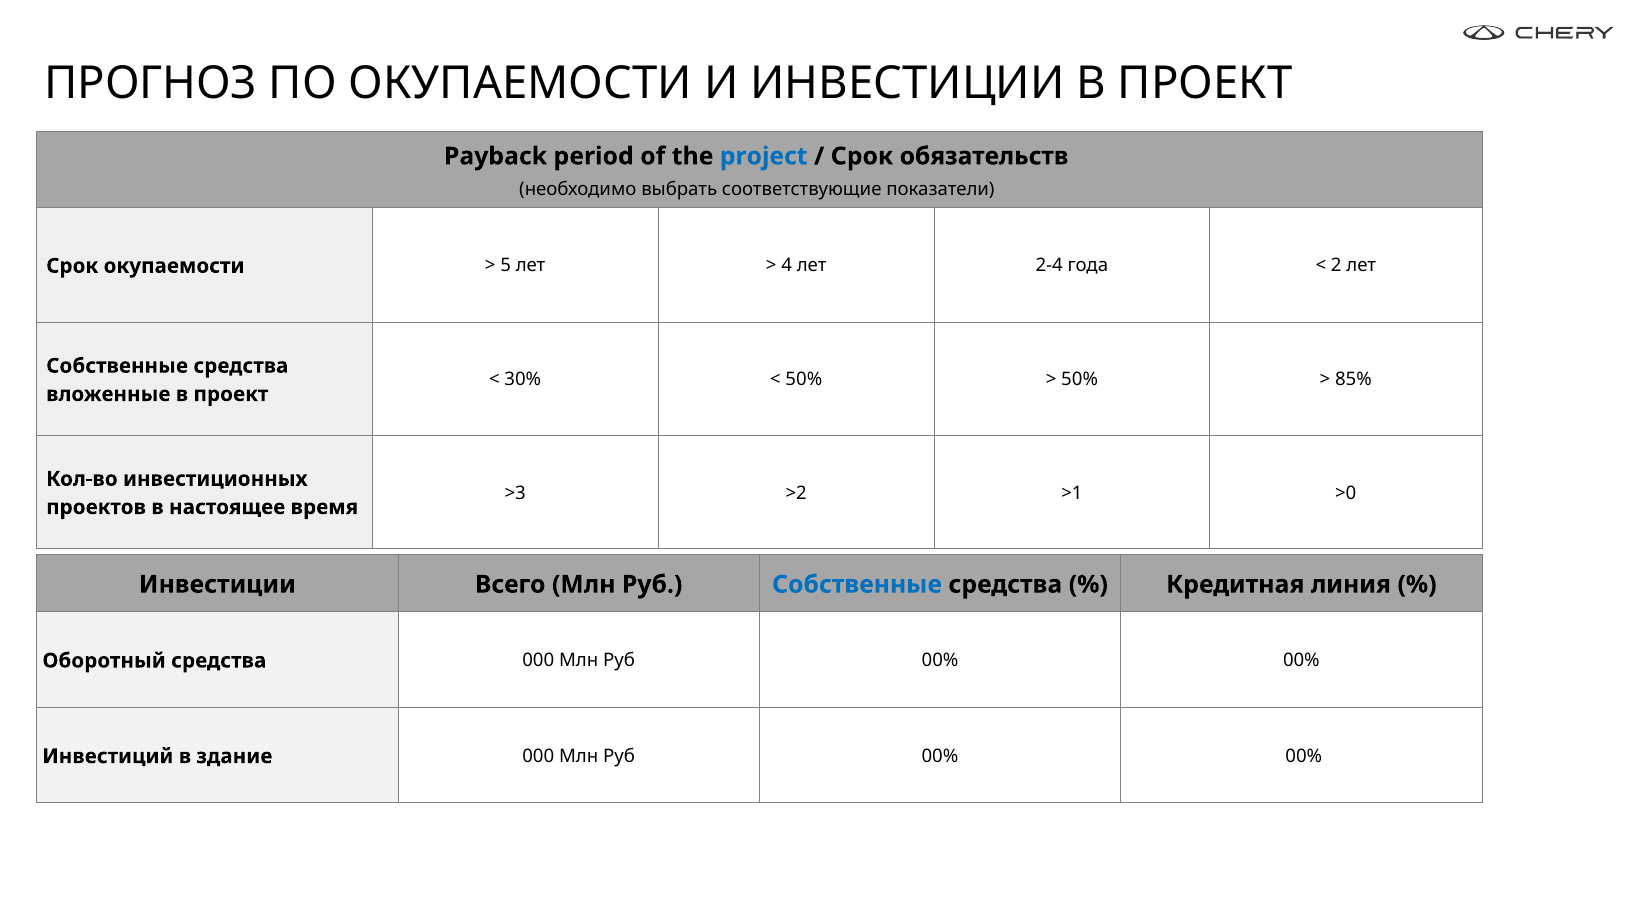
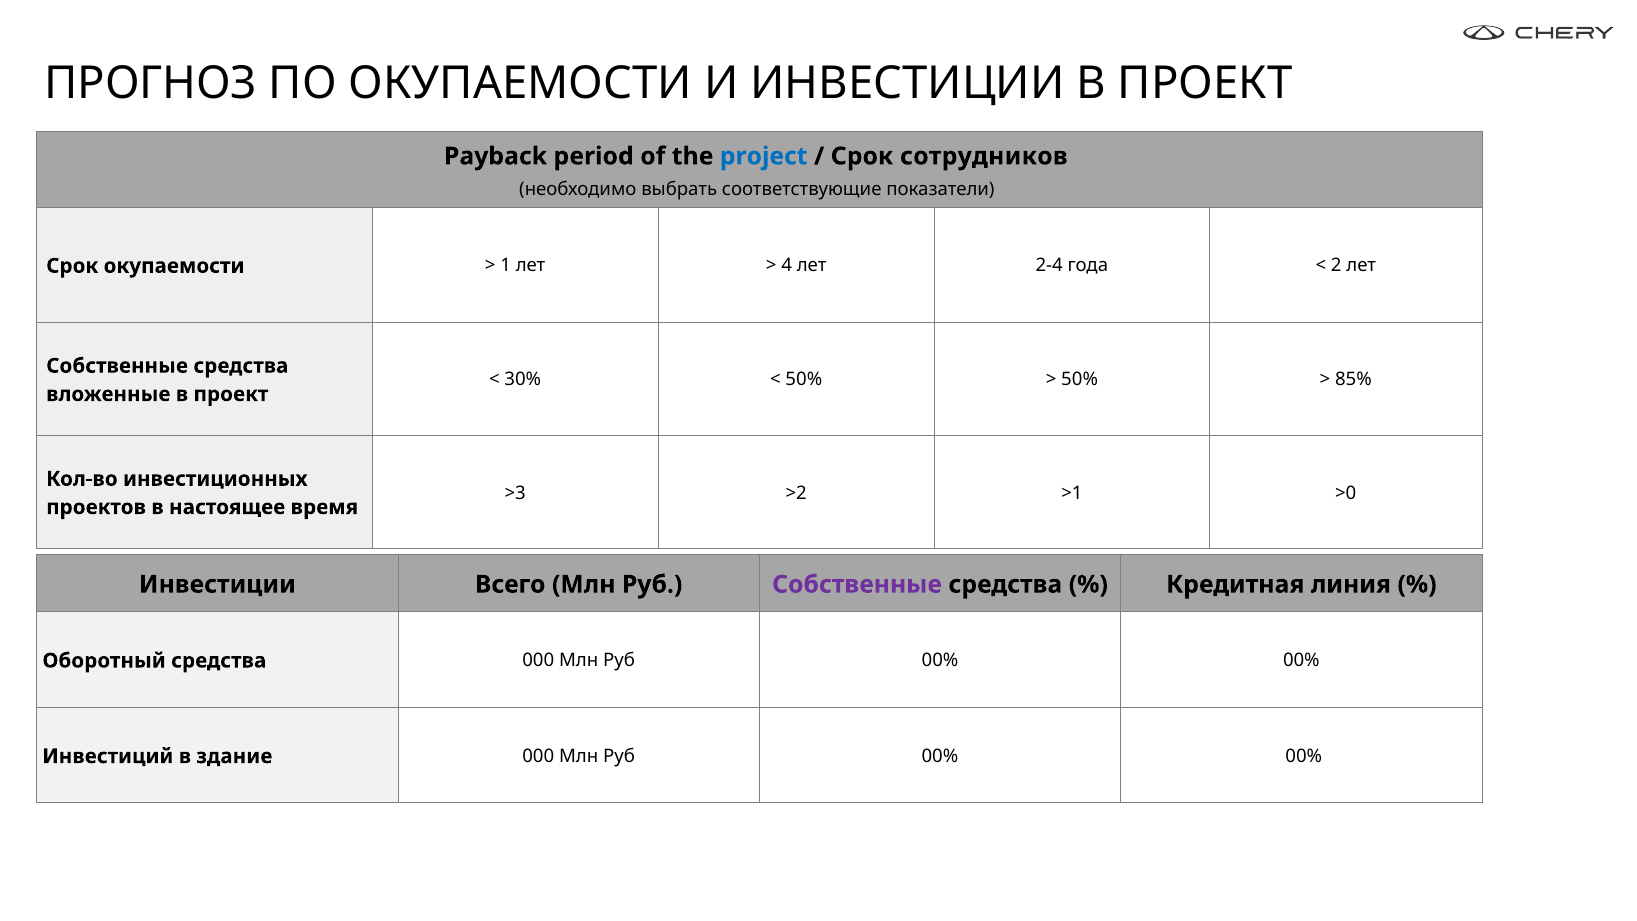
обязательств: обязательств -> сотрудников
5: 5 -> 1
Собственные at (857, 584) colour: blue -> purple
